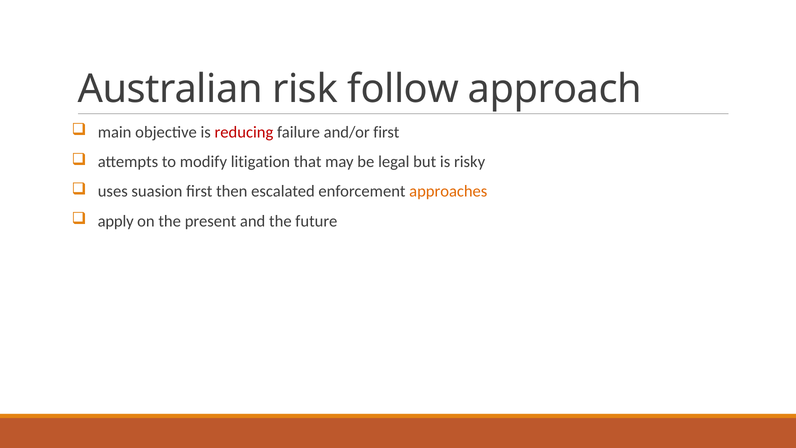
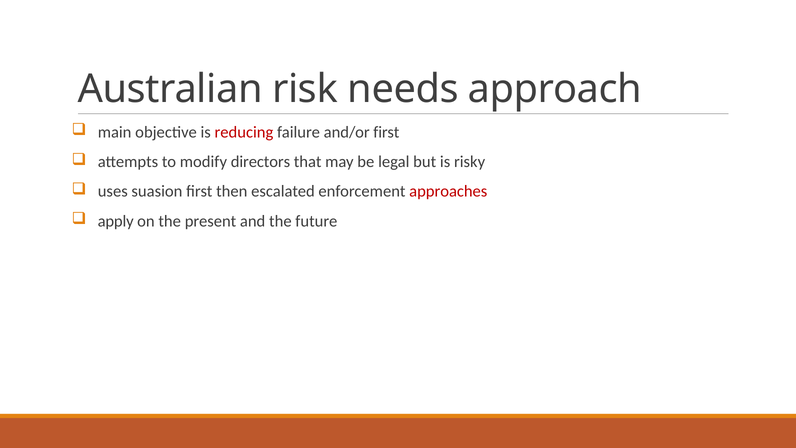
follow: follow -> needs
litigation: litigation -> directors
approaches colour: orange -> red
